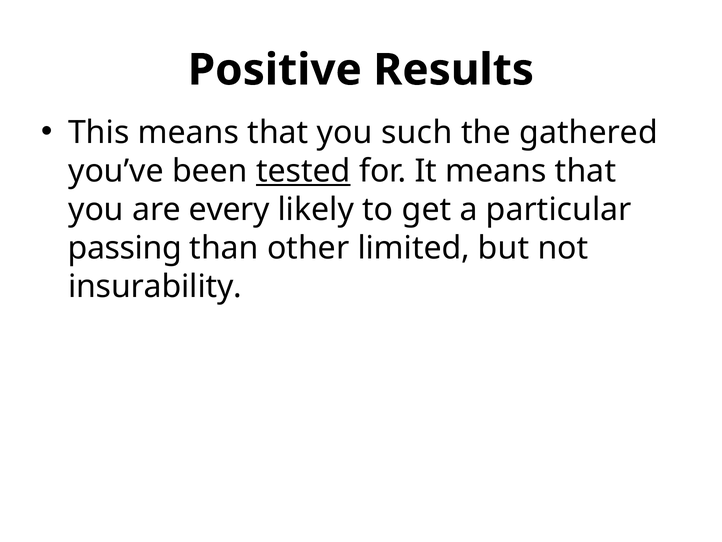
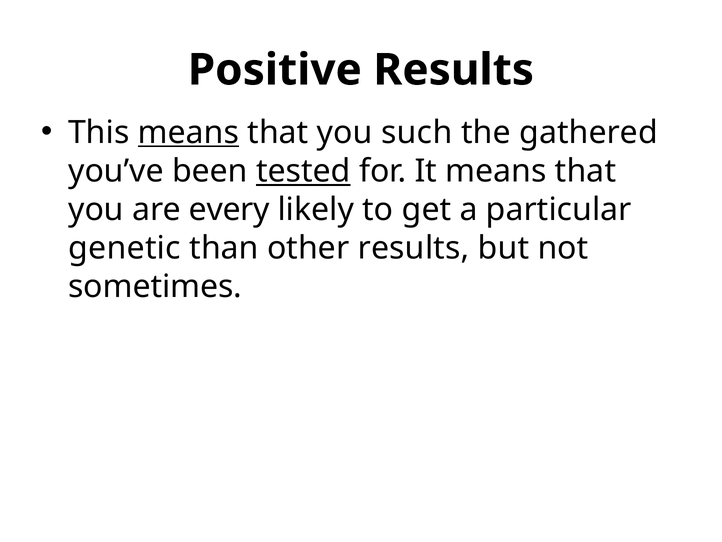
means at (188, 132) underline: none -> present
passing: passing -> genetic
other limited: limited -> results
insurability: insurability -> sometimes
